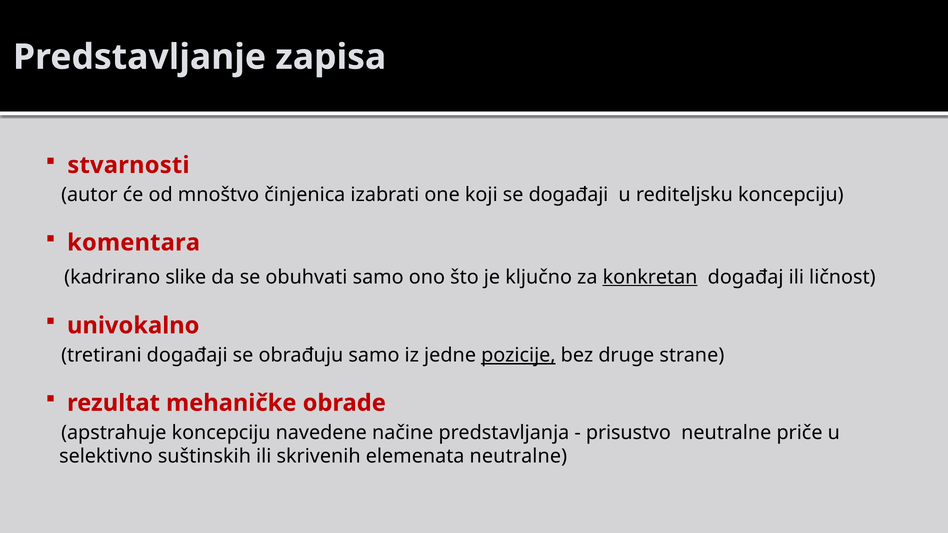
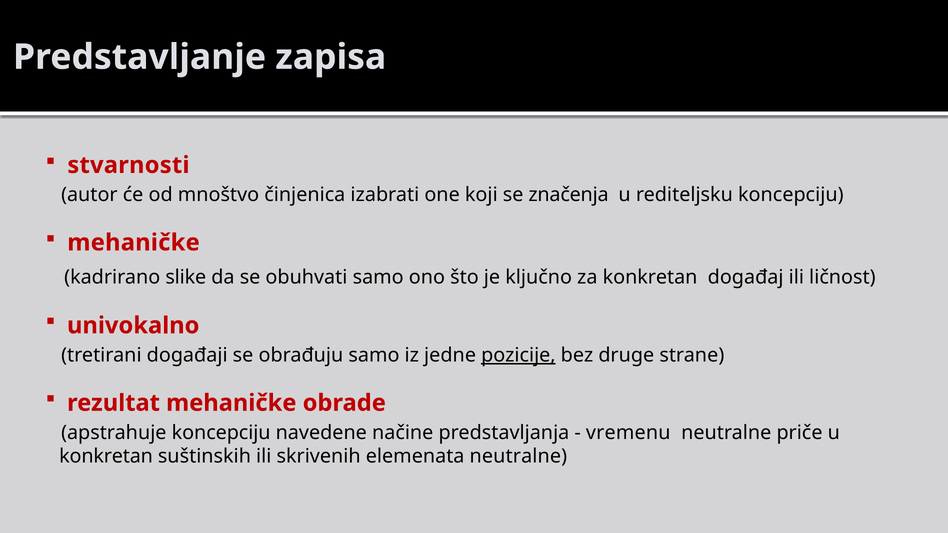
se događaji: događaji -> značenja
komentara at (134, 243): komentara -> mehaničke
konkretan at (650, 277) underline: present -> none
prisustvo: prisustvo -> vremenu
selektivno at (106, 457): selektivno -> konkretan
